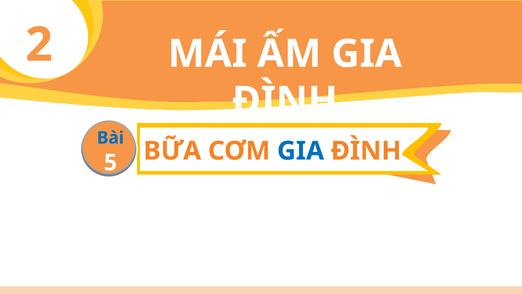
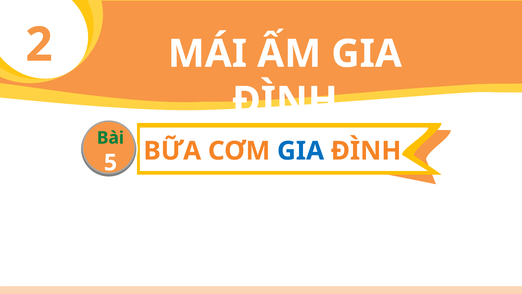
Bài colour: blue -> green
